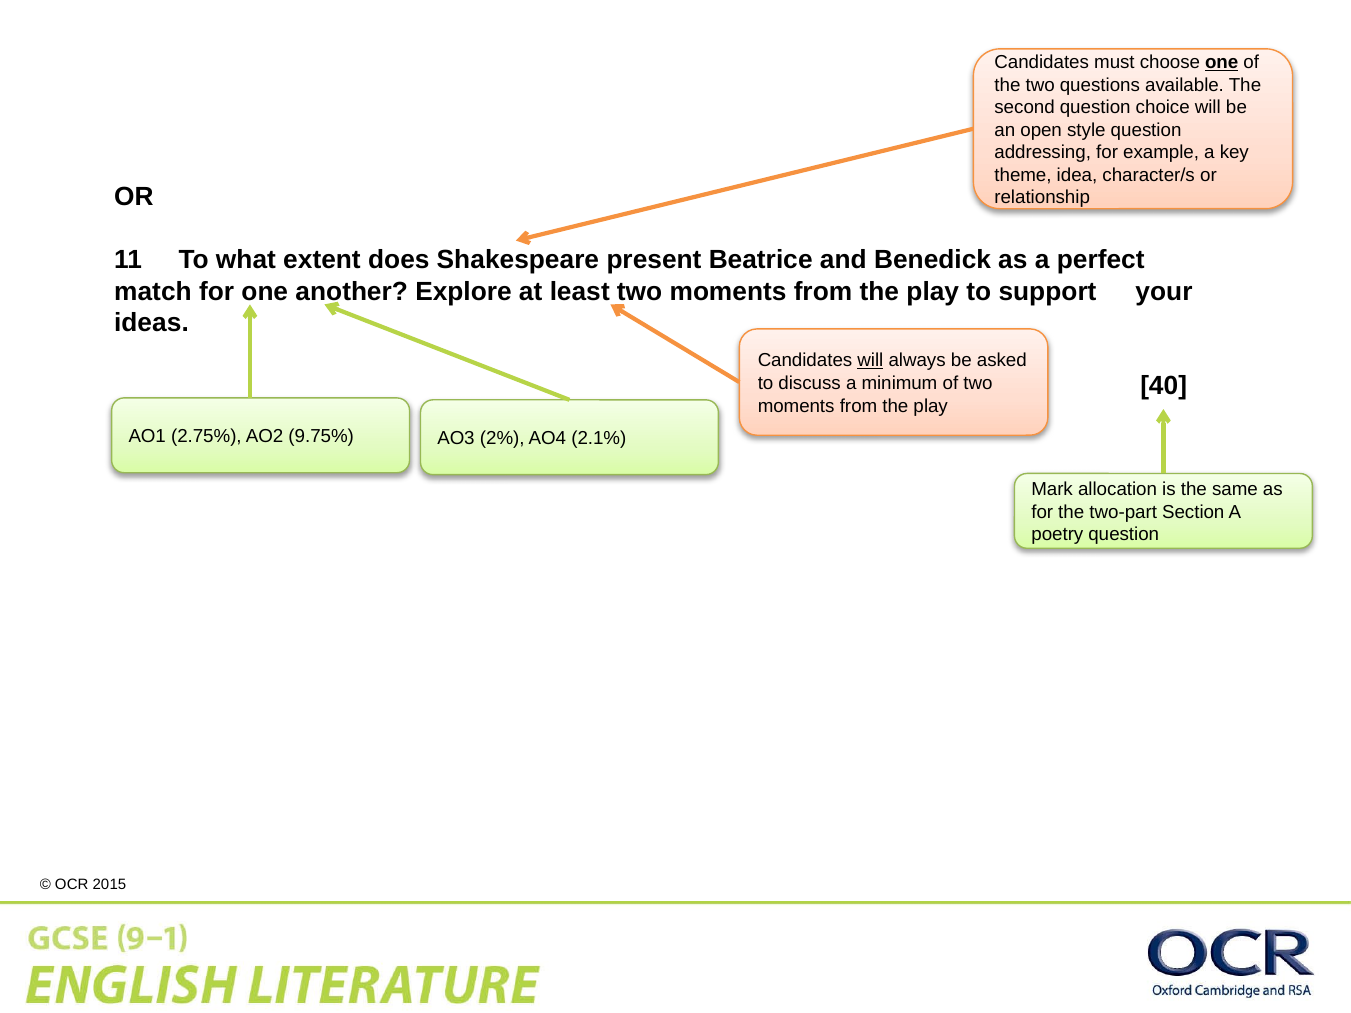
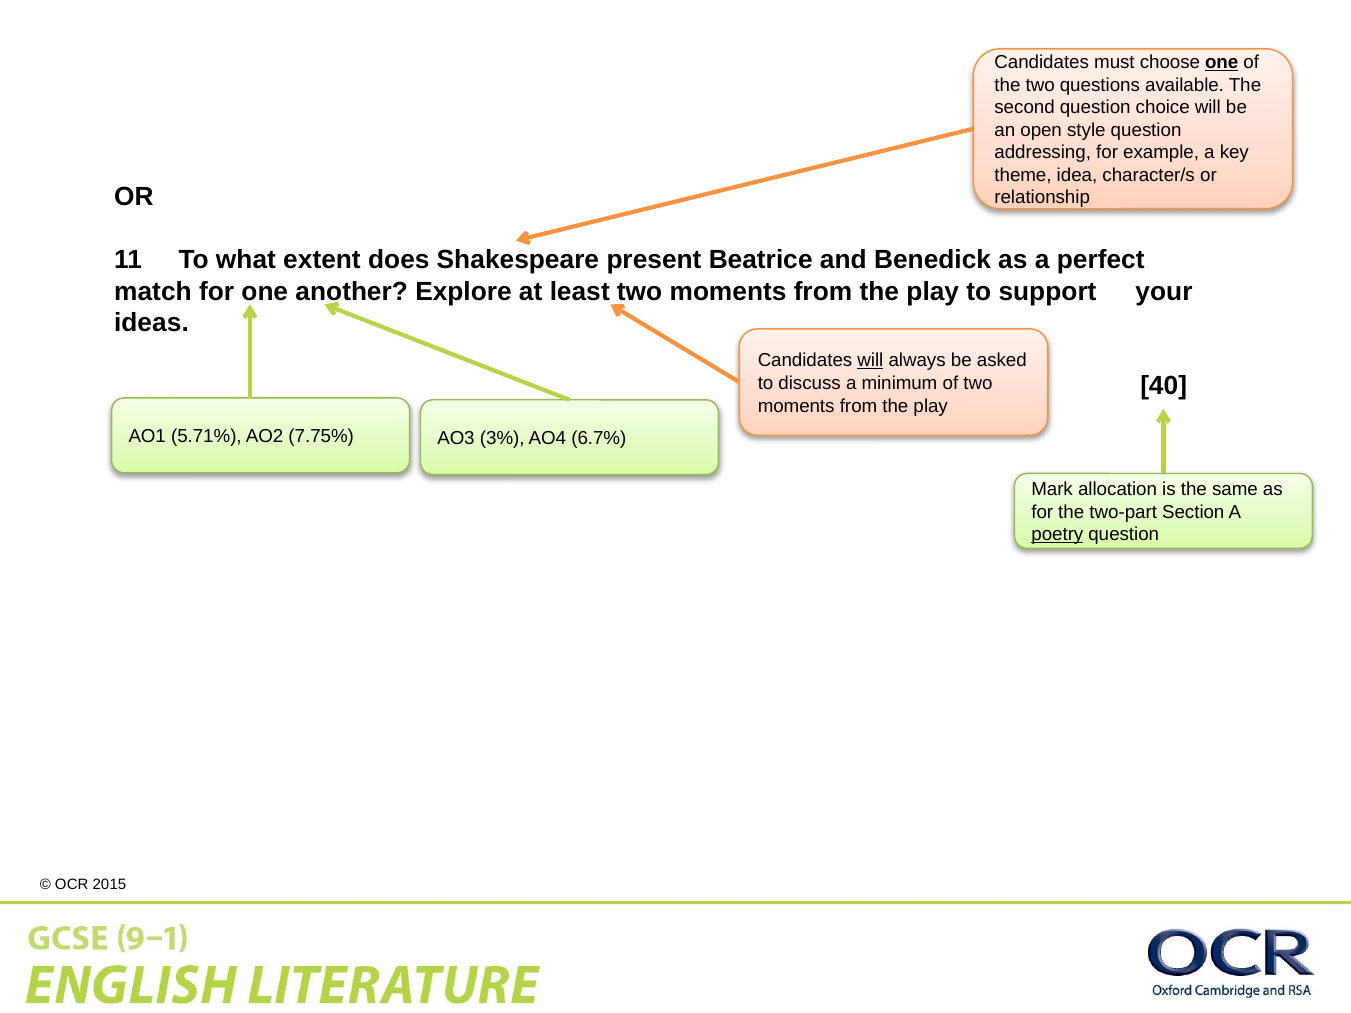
2.75%: 2.75% -> 5.71%
9.75%: 9.75% -> 7.75%
2%: 2% -> 3%
2.1%: 2.1% -> 6.7%
poetry underline: none -> present
